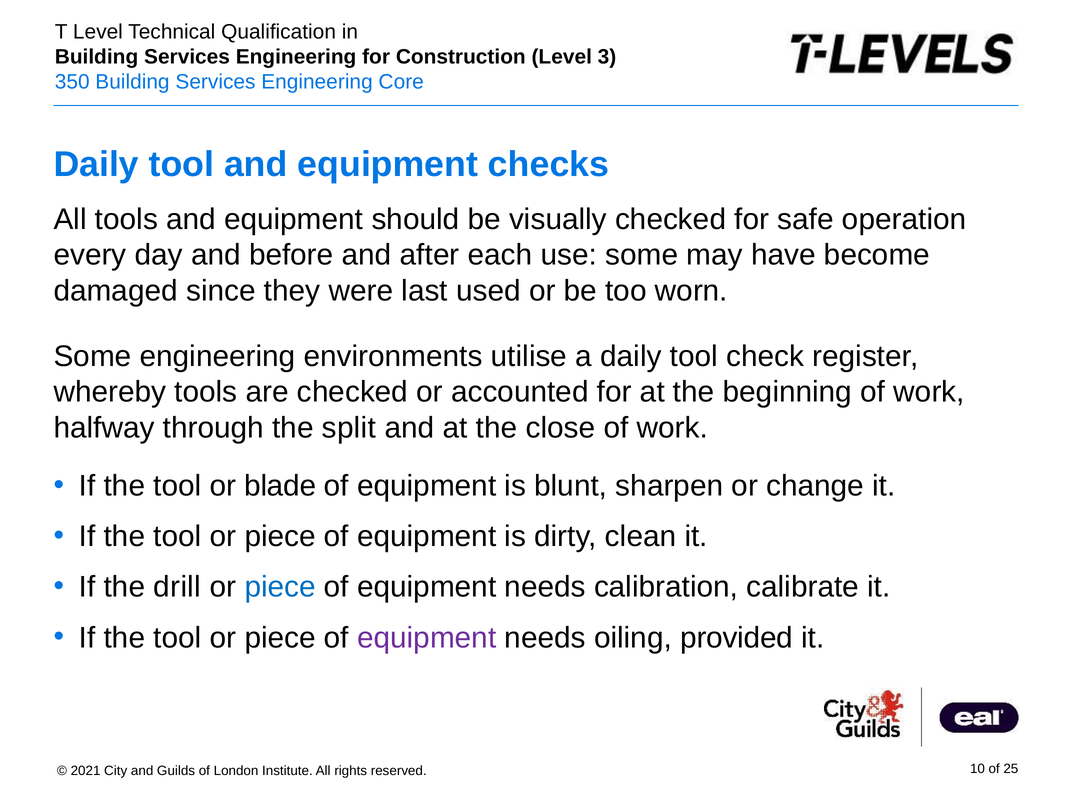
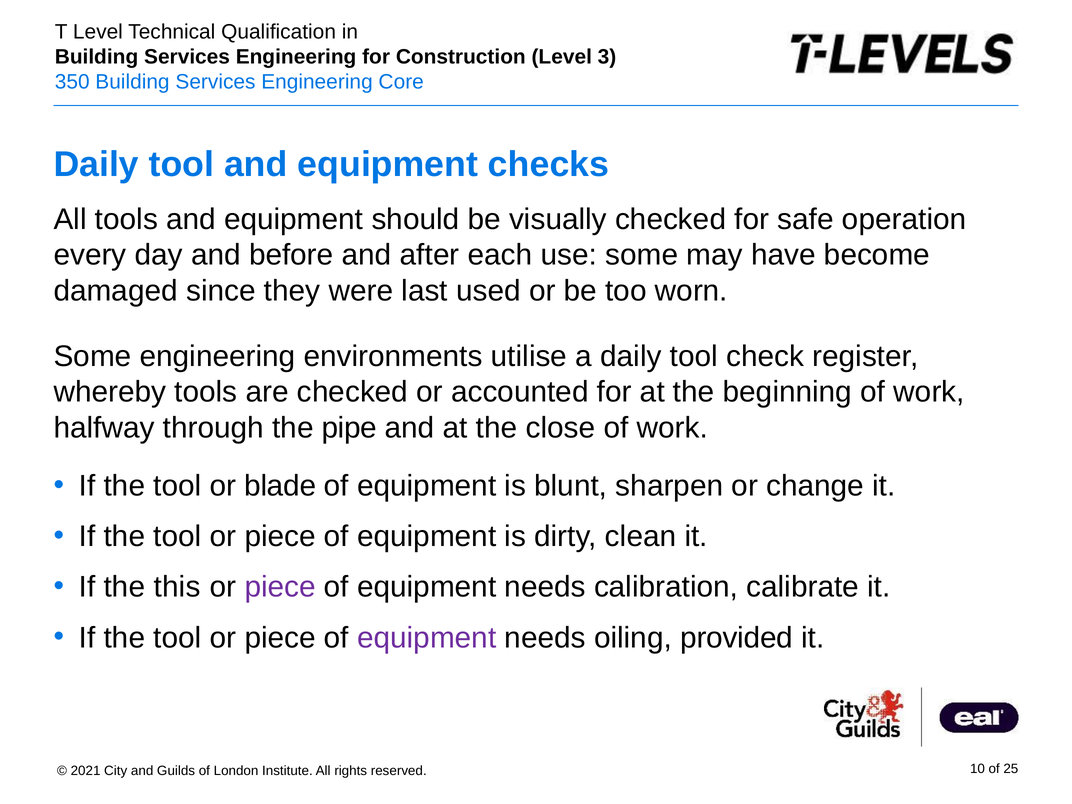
split: split -> pipe
drill: drill -> this
piece at (280, 587) colour: blue -> purple
